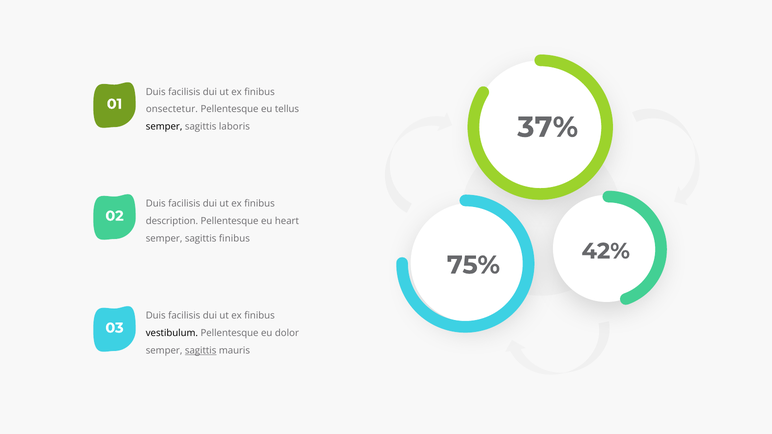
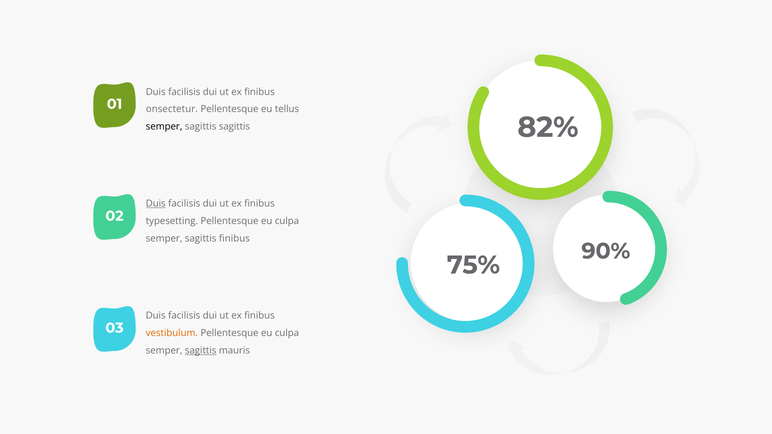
37%: 37% -> 82%
sagittis laboris: laboris -> sagittis
Duis at (156, 204) underline: none -> present
description: description -> typesetting
heart at (287, 221): heart -> culpa
42%: 42% -> 90%
vestibulum colour: black -> orange
dolor at (287, 333): dolor -> culpa
